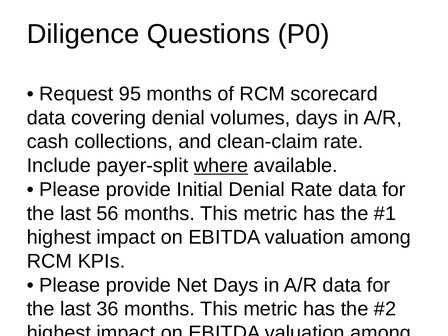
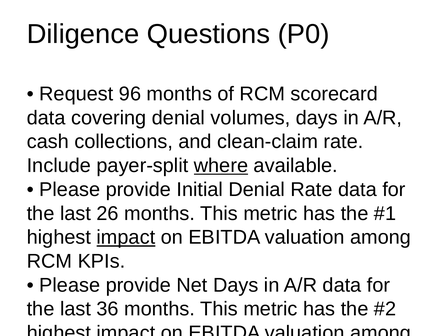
95: 95 -> 96
56: 56 -> 26
impact at (126, 237) underline: none -> present
